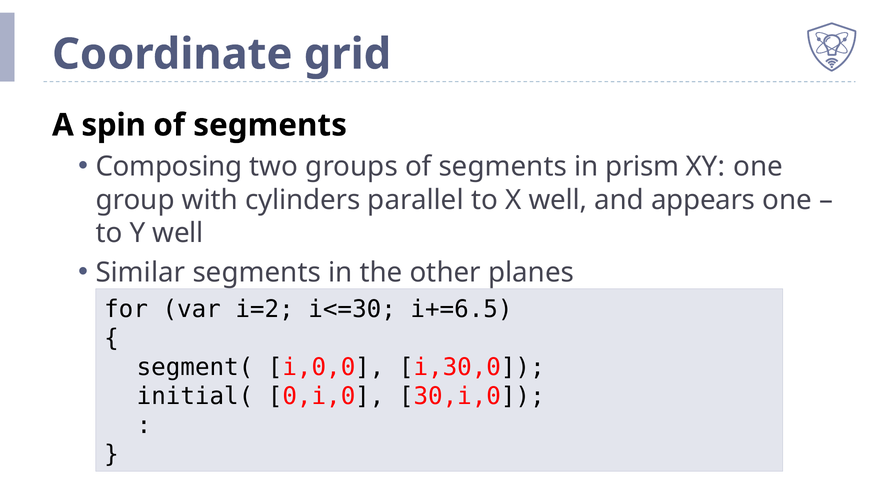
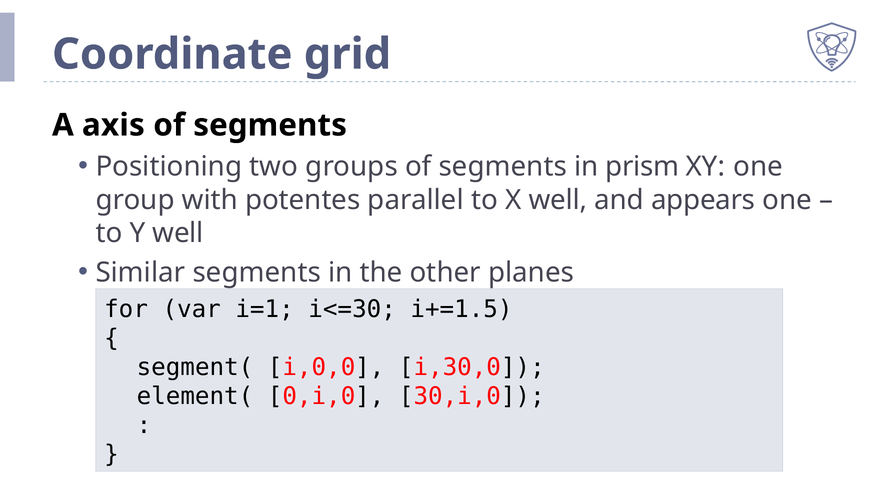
spin: spin -> axis
Composing: Composing -> Positioning
cylinders: cylinders -> potentes
i=2: i=2 -> i=1
i+=6.5: i+=6.5 -> i+=1.5
initial(: initial( -> element(
